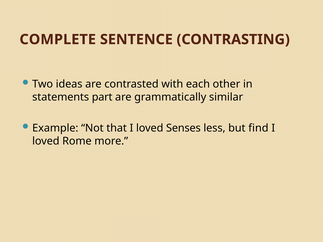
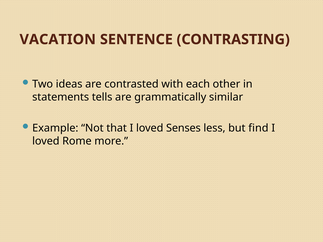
COMPLETE: COMPLETE -> VACATION
part: part -> tells
